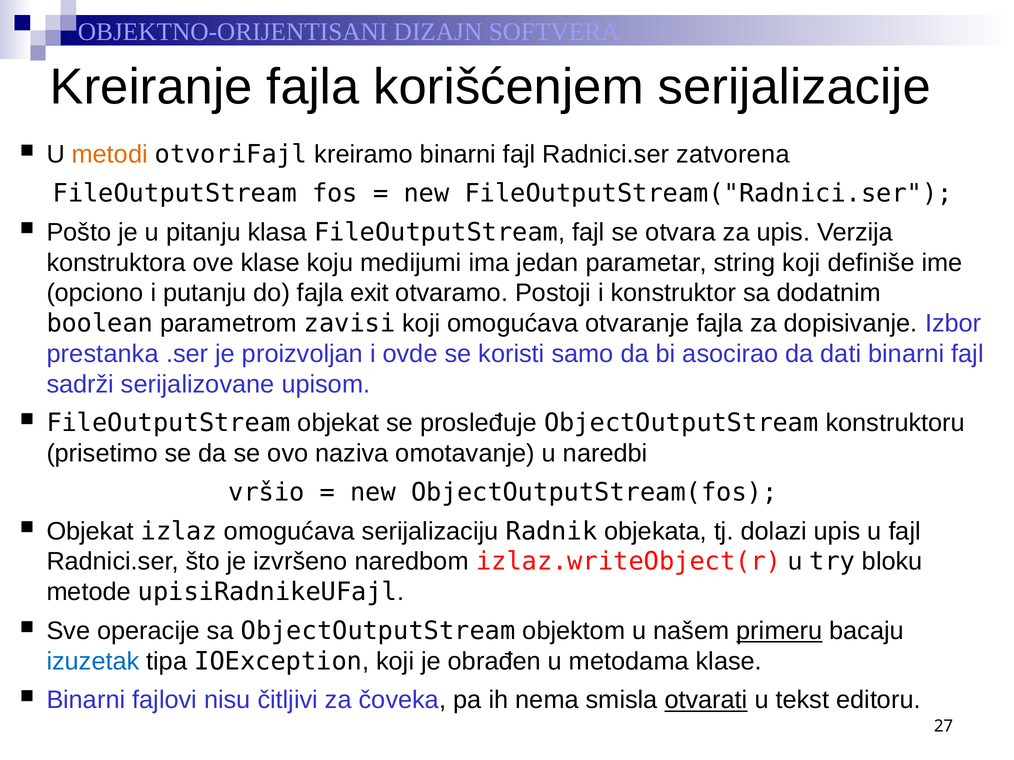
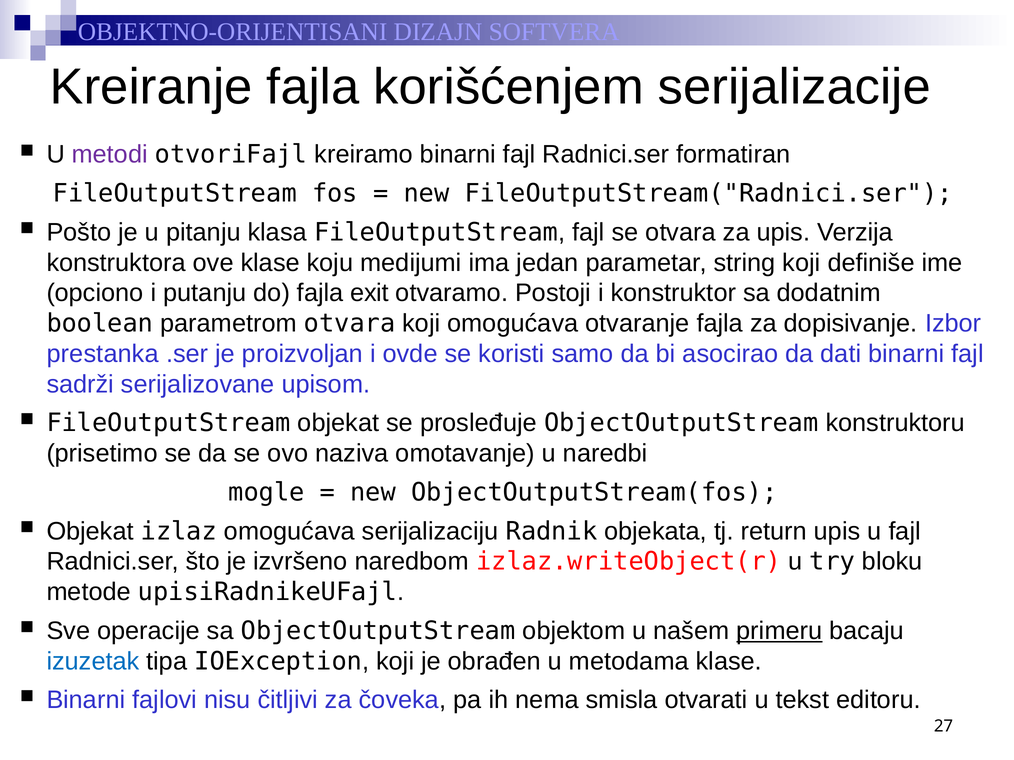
metodi colour: orange -> purple
zatvorena: zatvorena -> formatiran
parametrom zavisi: zavisi -> otvara
vršio: vršio -> mogle
dolazi: dolazi -> return
otvarati underline: present -> none
